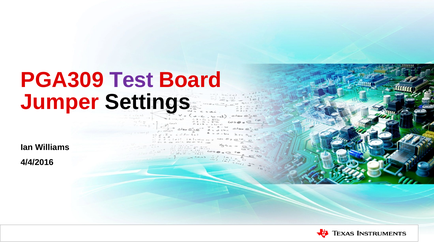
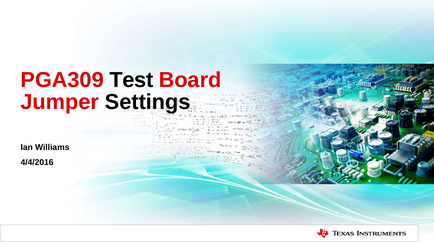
Test colour: purple -> black
